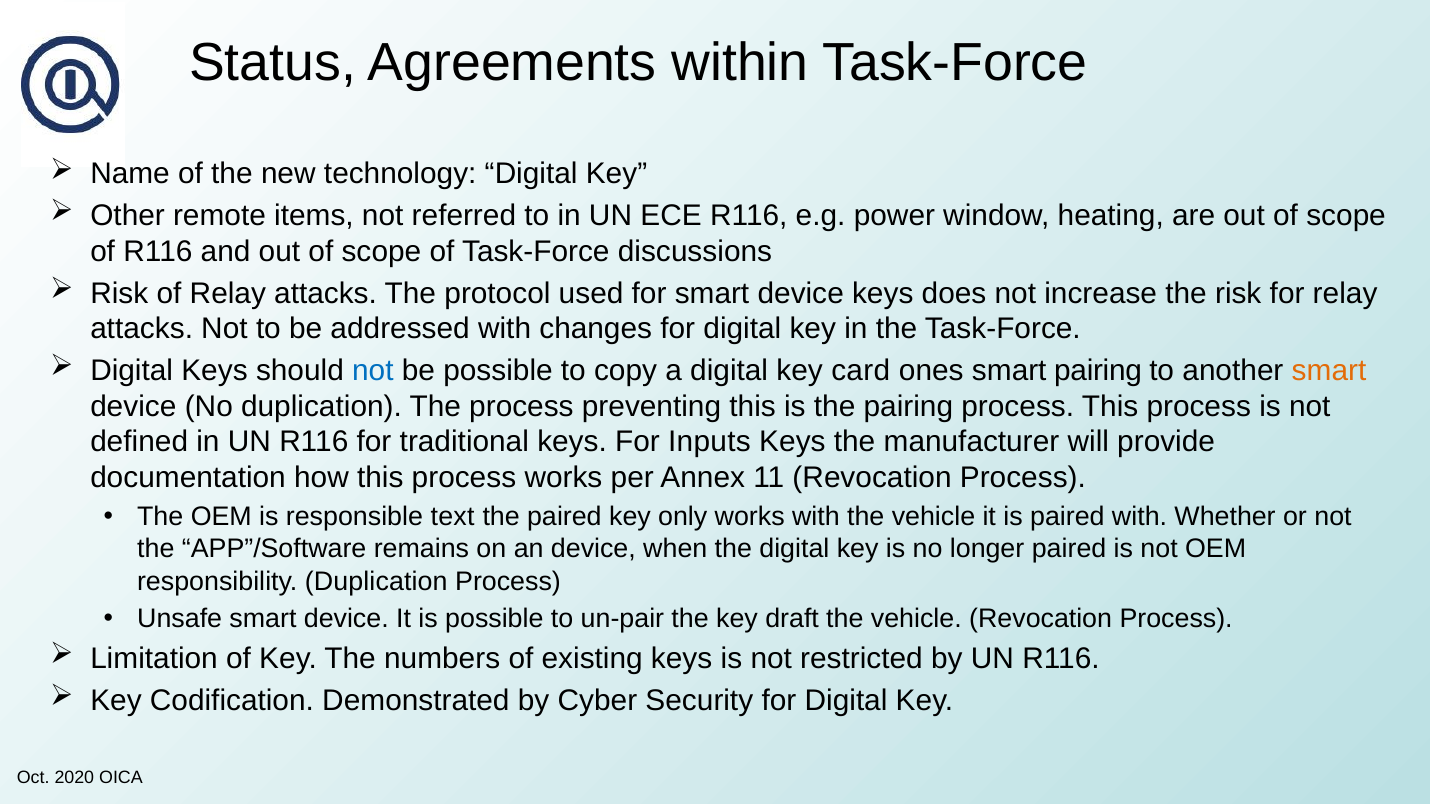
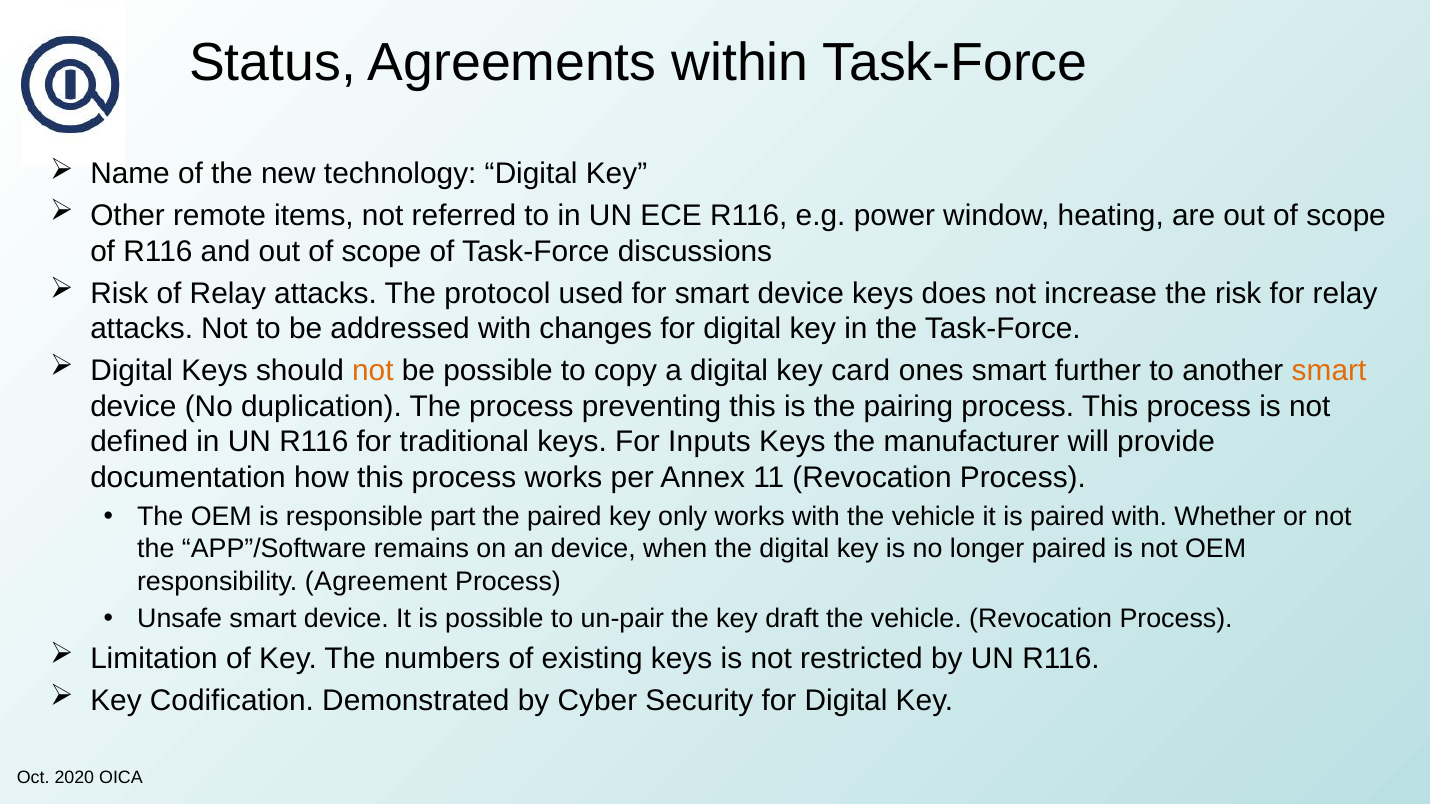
not at (373, 371) colour: blue -> orange
smart pairing: pairing -> further
text: text -> part
responsibility Duplication: Duplication -> Agreement
